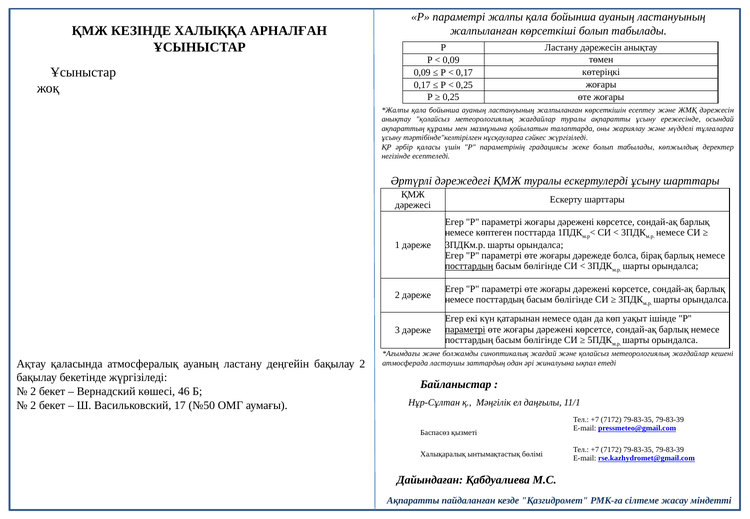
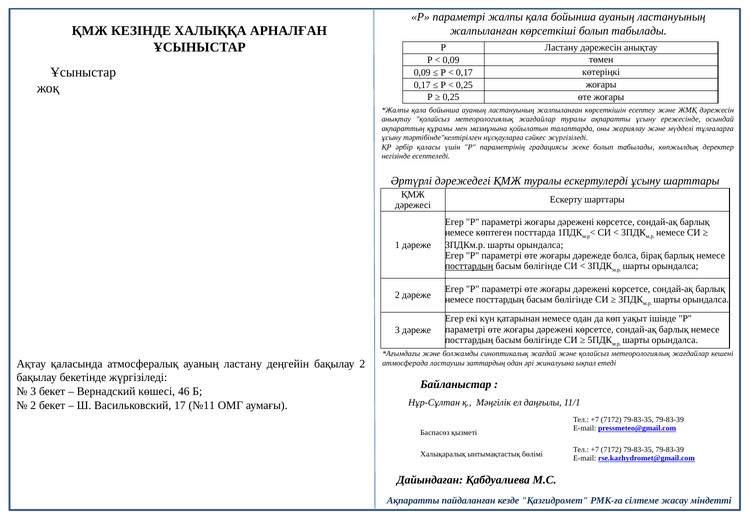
параметрі at (465, 330) underline: present -> none
2 at (33, 392): 2 -> 3
№50: №50 -> №11
